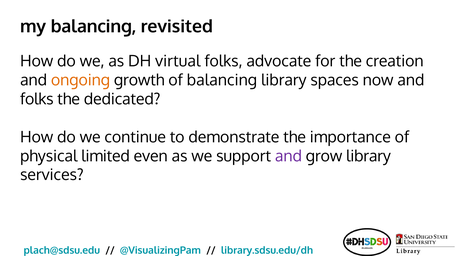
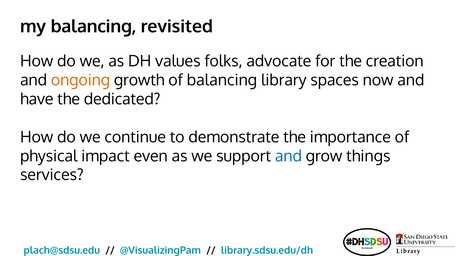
virtual: virtual -> values
folks at (37, 99): folks -> have
limited: limited -> impact
and at (288, 156) colour: purple -> blue
grow library: library -> things
